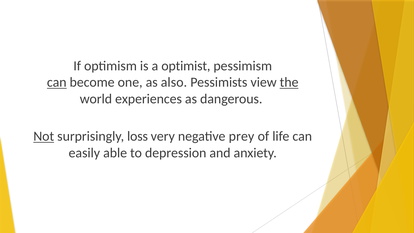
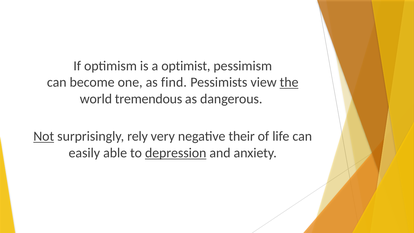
can at (57, 82) underline: present -> none
also: also -> find
experiences: experiences -> tremendous
loss: loss -> rely
prey: prey -> their
depression underline: none -> present
